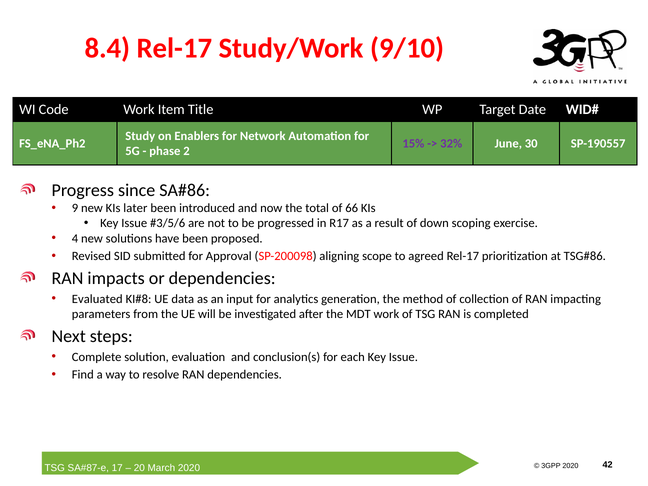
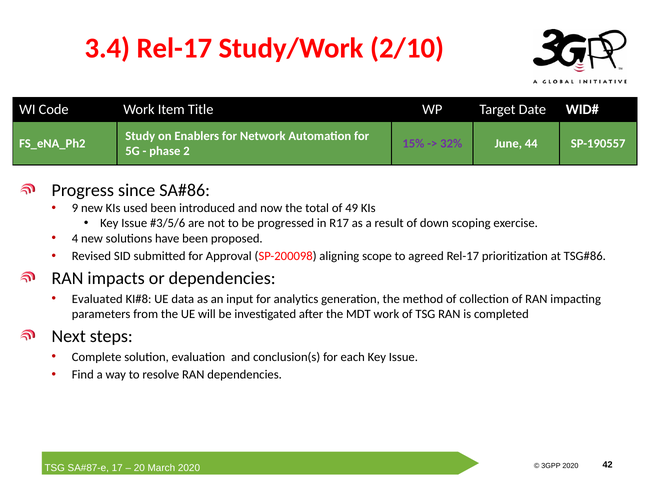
8.4: 8.4 -> 3.4
9/10: 9/10 -> 2/10
30: 30 -> 44
later: later -> used
66: 66 -> 49
